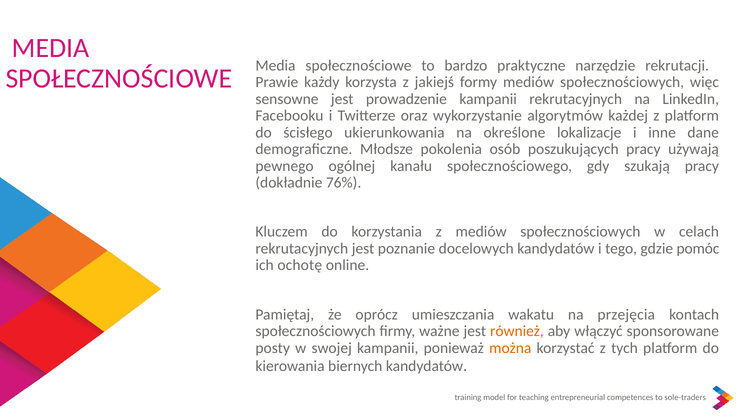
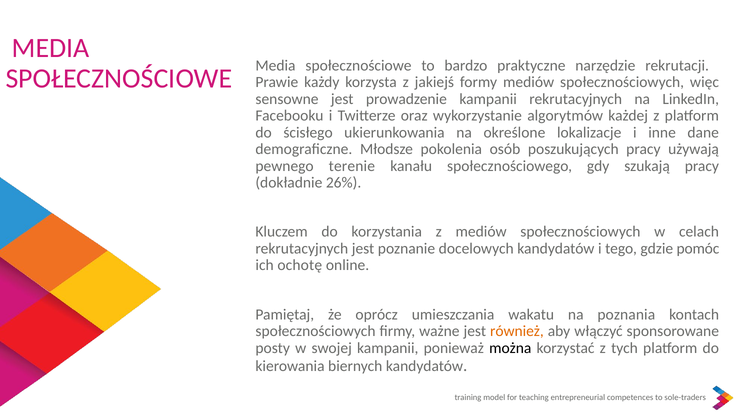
ogólnej: ogólnej -> terenie
76%: 76% -> 26%
przejęcia: przejęcia -> poznania
można colour: orange -> black
